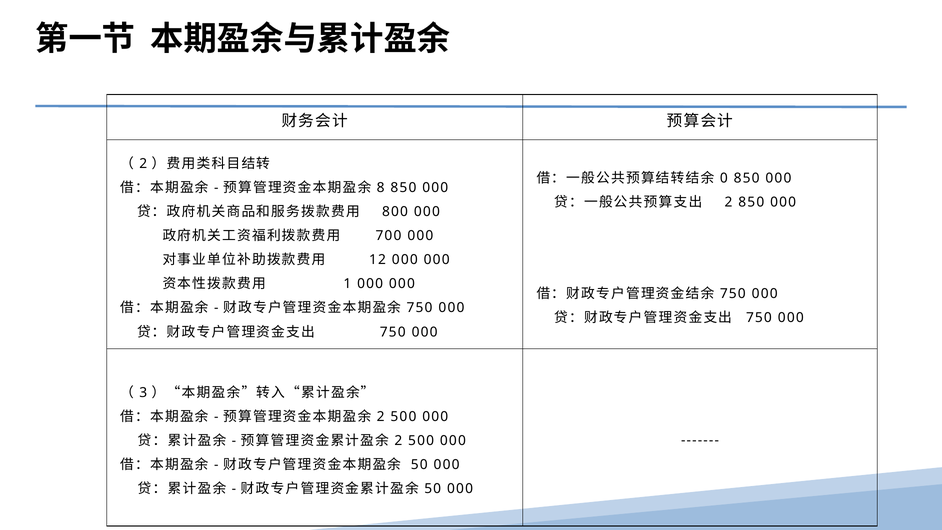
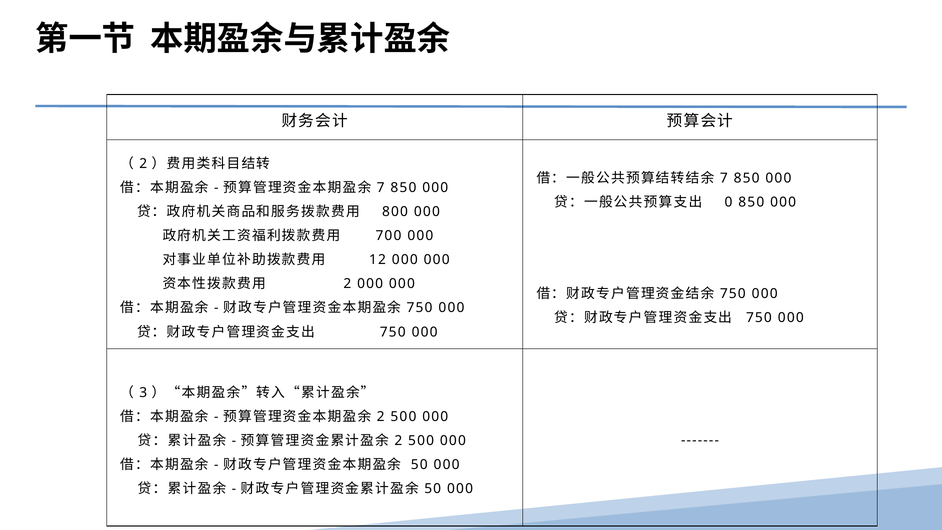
0 at (724, 178): 0 -> 7
8 at (381, 188): 8 -> 7
2 at (729, 202): 2 -> 0
1 at (347, 284): 1 -> 2
